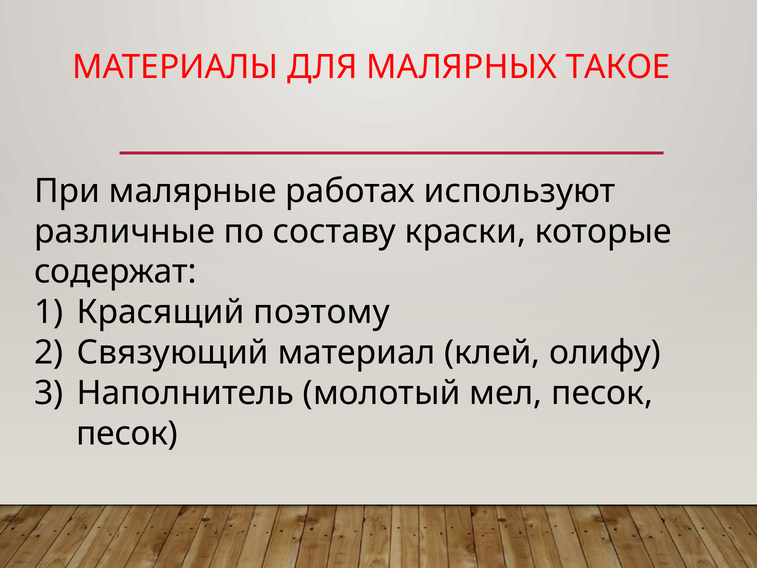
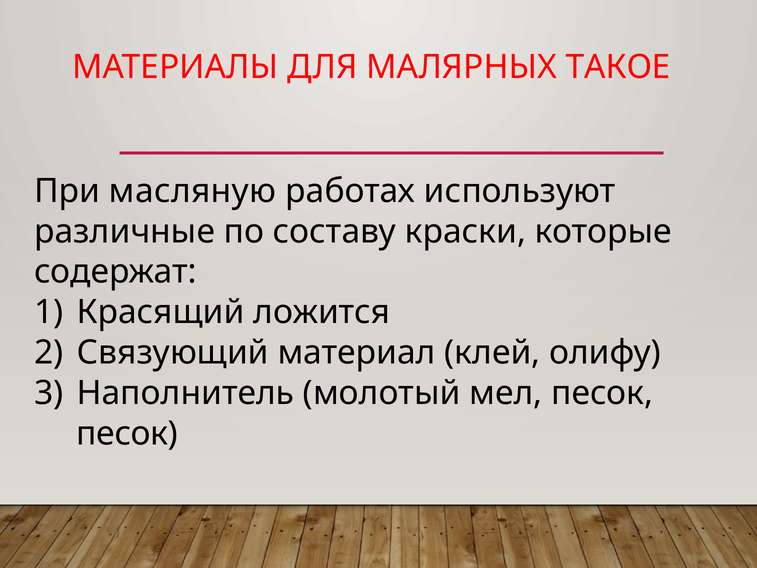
малярные: малярные -> масляную
поэтому: поэтому -> ложится
